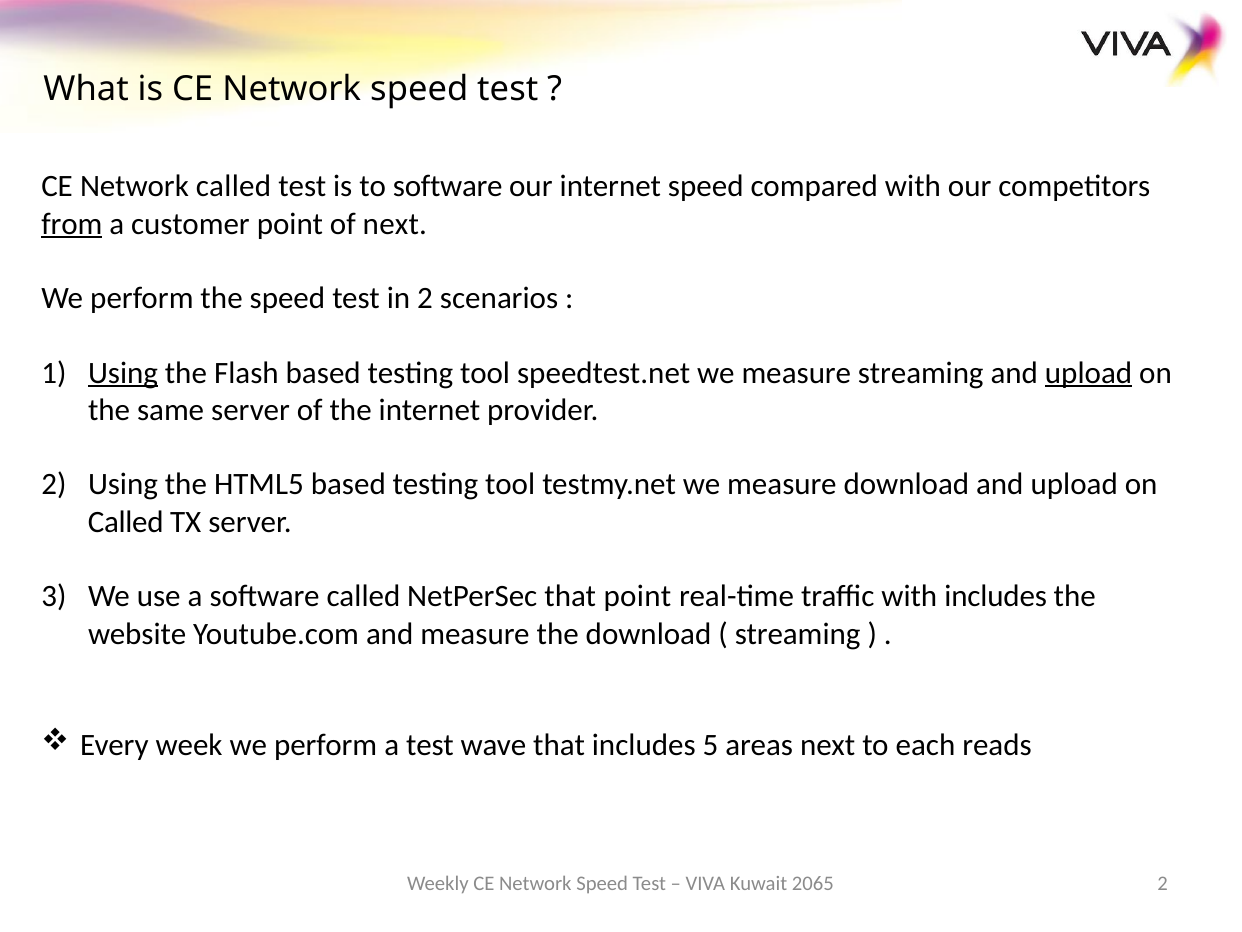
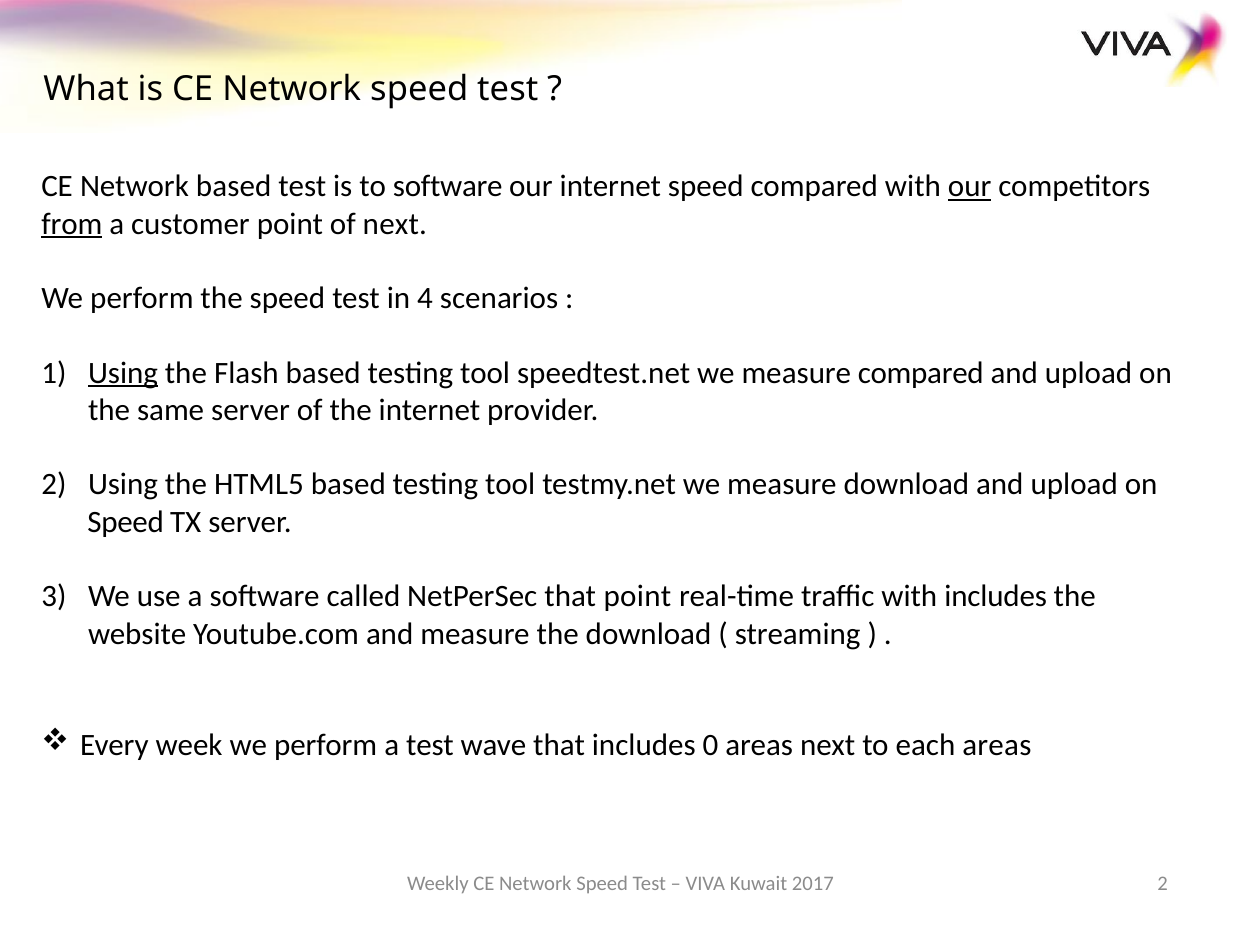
Network called: called -> based
our at (970, 186) underline: none -> present
in 2: 2 -> 4
measure streaming: streaming -> compared
upload at (1089, 373) underline: present -> none
Called at (126, 522): Called -> Speed
5: 5 -> 0
each reads: reads -> areas
2065: 2065 -> 2017
